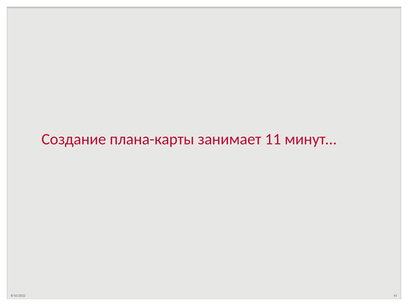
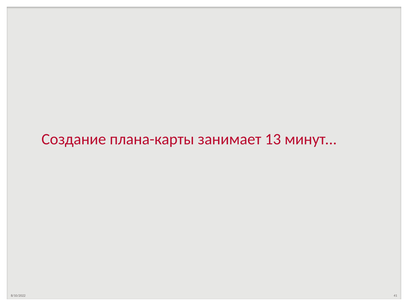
11: 11 -> 13
